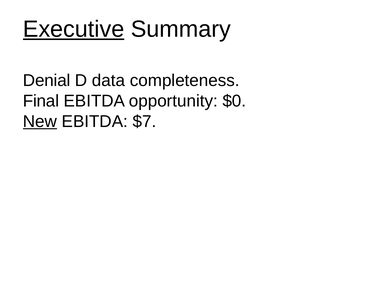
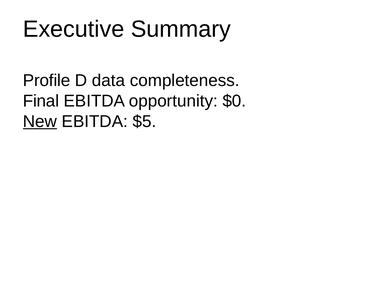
Executive underline: present -> none
Denial: Denial -> Profile
$7: $7 -> $5
